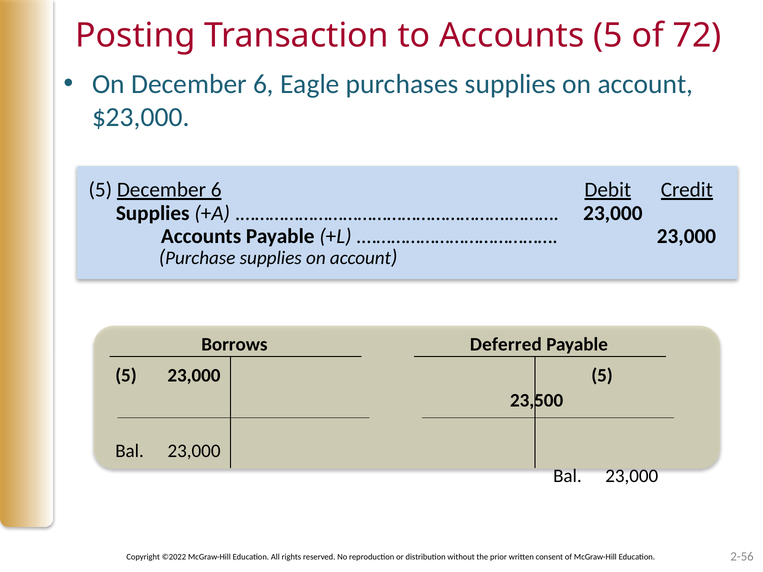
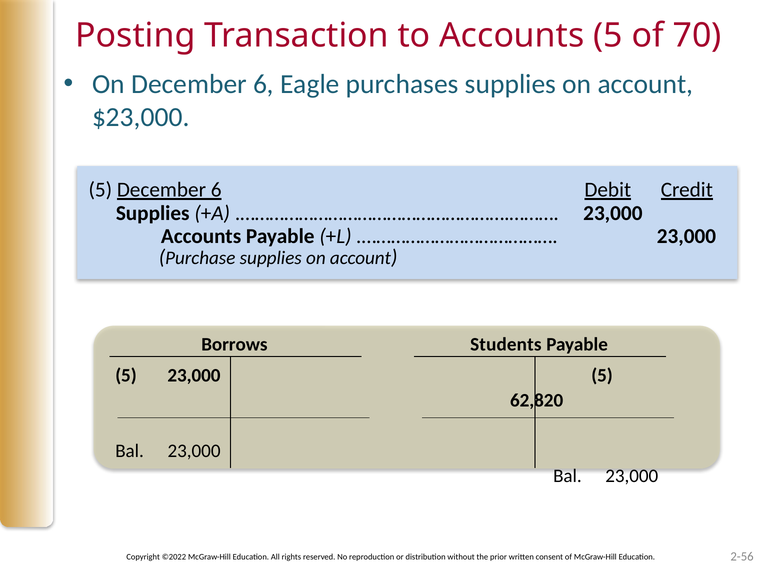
72: 72 -> 70
Deferred: Deferred -> Students
23,500: 23,500 -> 62,820
